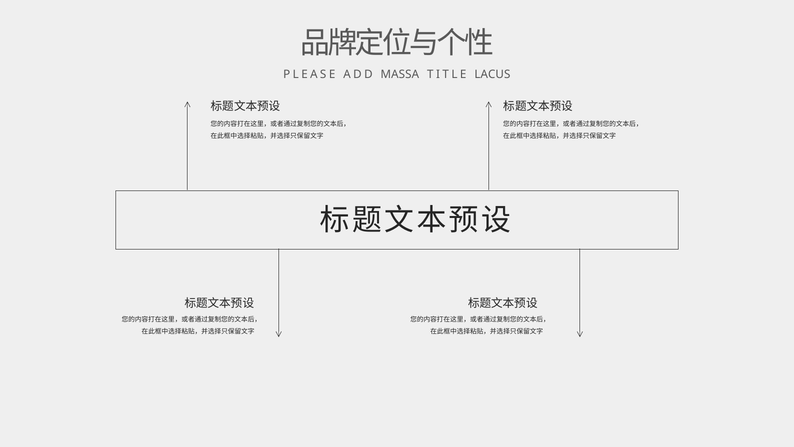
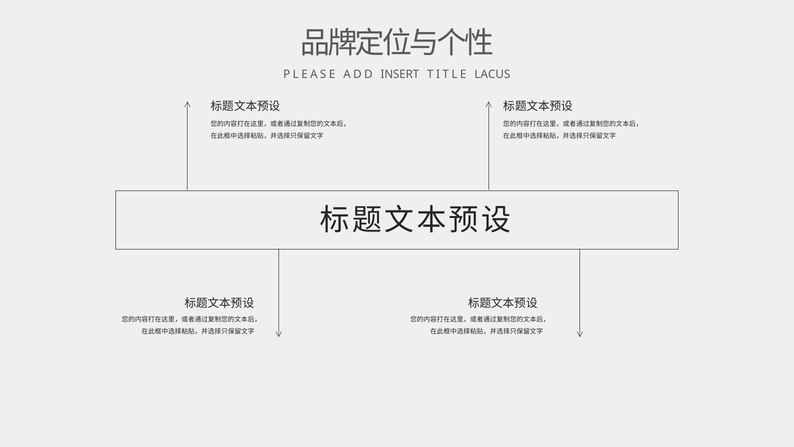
MASSA: MASSA -> INSERT
